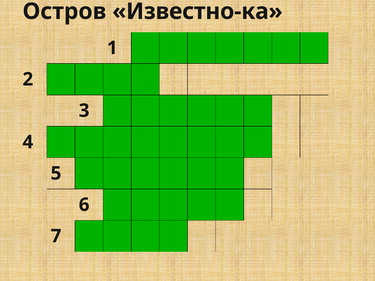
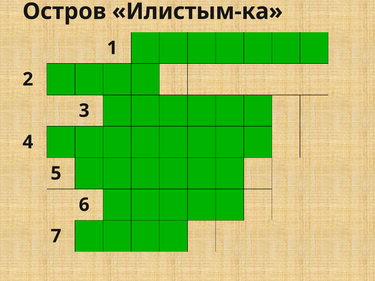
Известно-ка: Известно-ка -> Илистым-ка
